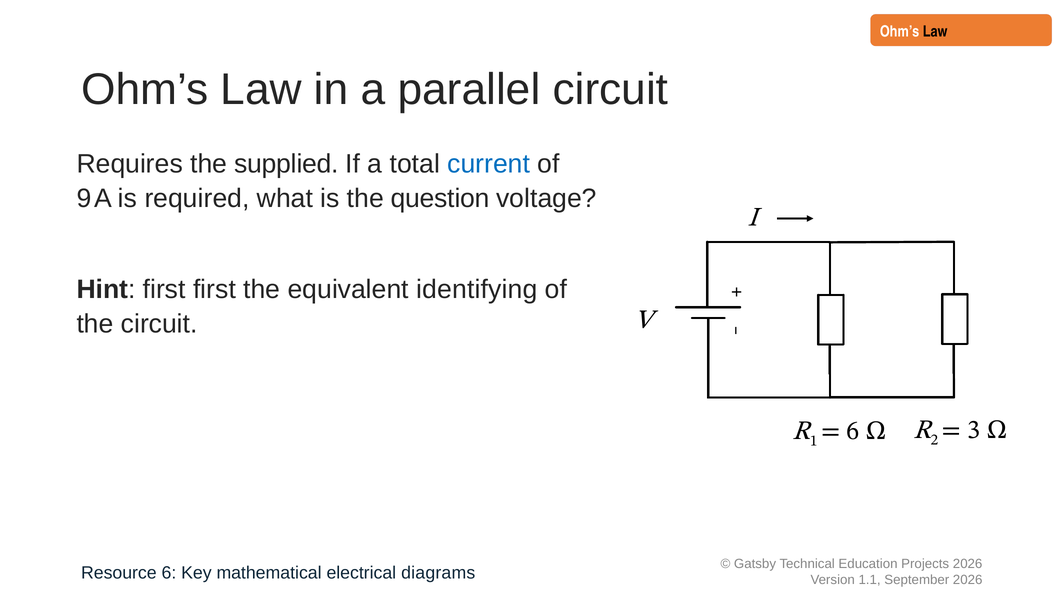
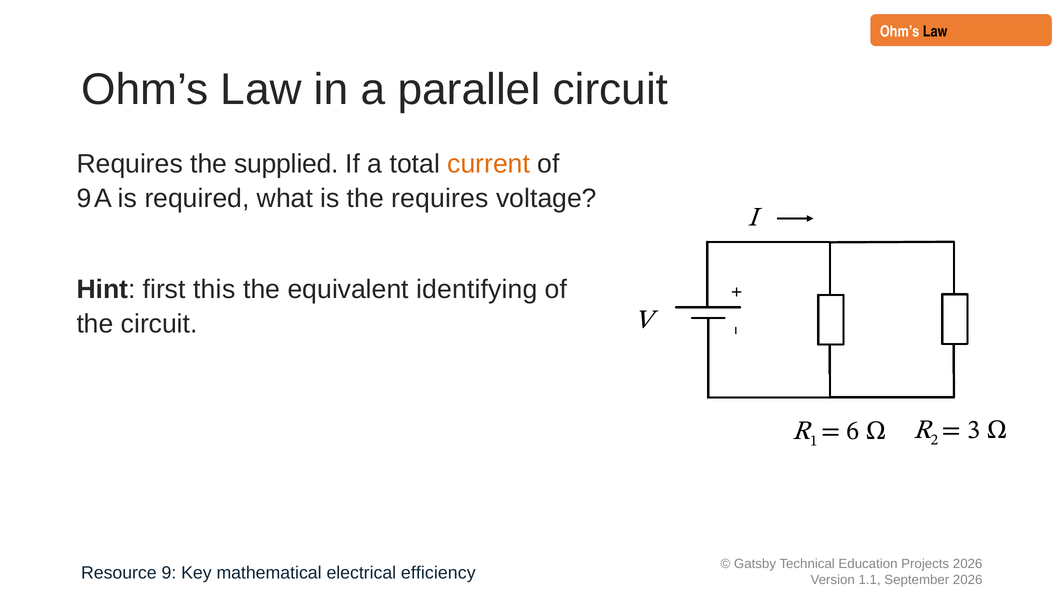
current colour: blue -> orange
the question: question -> requires
first first: first -> this
Resource 6: 6 -> 9
diagrams: diagrams -> efficiency
